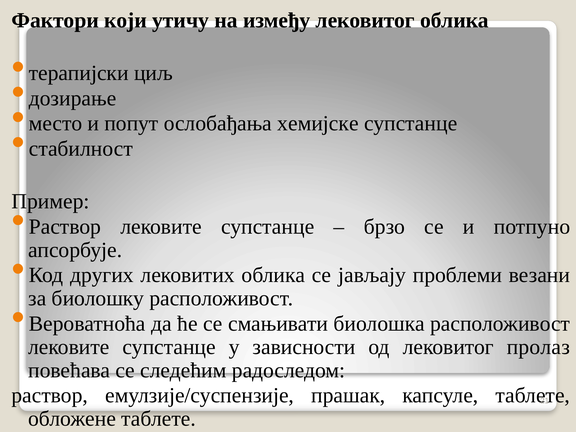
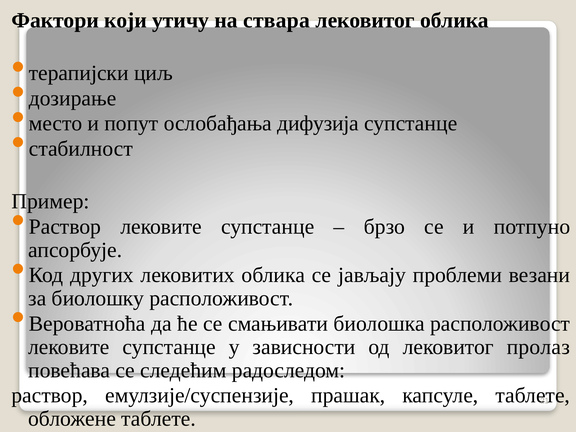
између: између -> ствара
хемијске: хемијске -> дифузија
